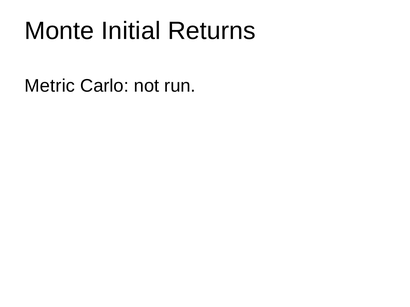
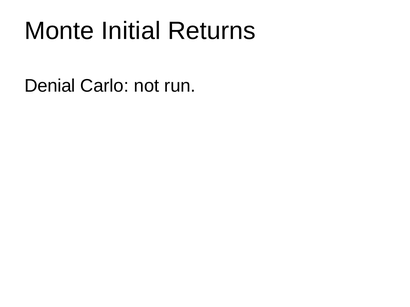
Metric: Metric -> Denial
